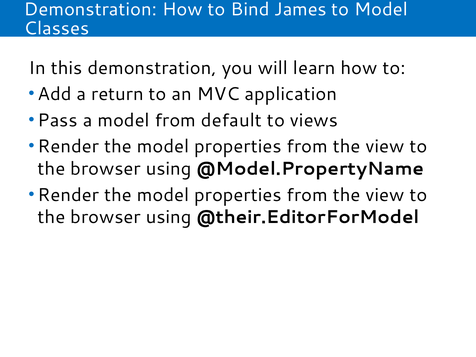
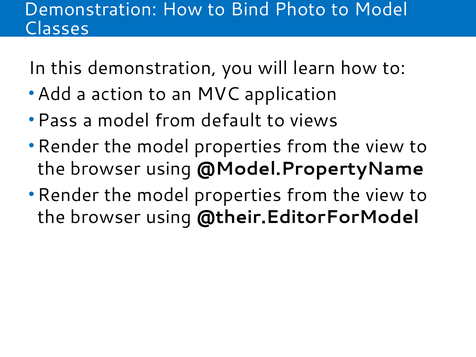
James: James -> Photo
return: return -> action
